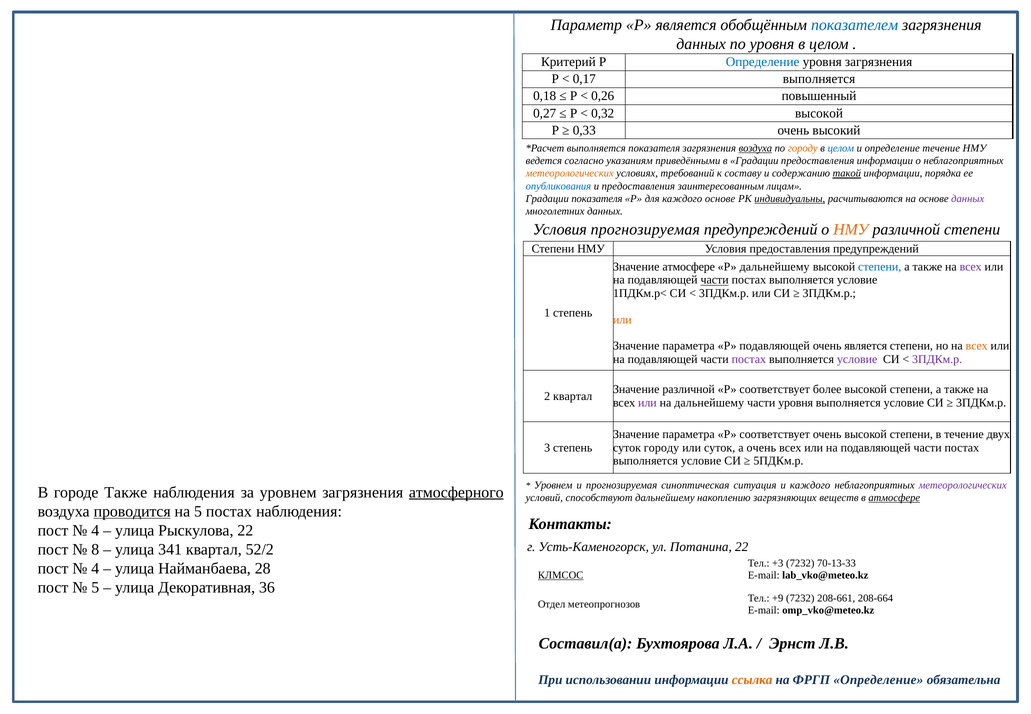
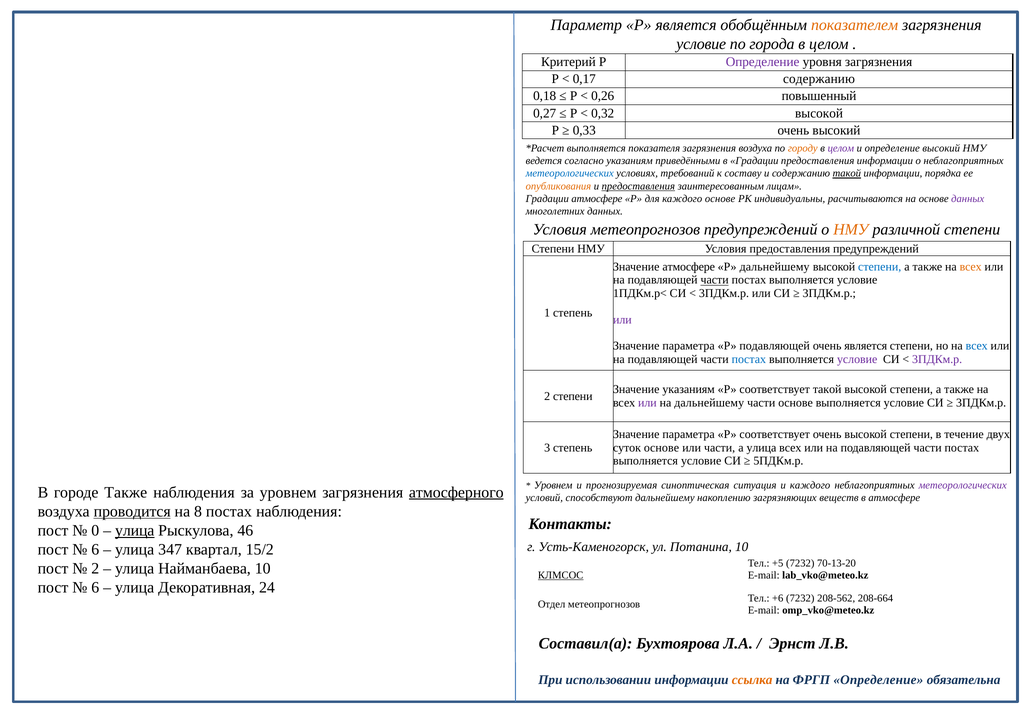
показателем colour: blue -> orange
данных at (701, 44): данных -> условие
по уровня: уровня -> города
Определение at (763, 62) colour: blue -> purple
0,17 выполняется: выполняется -> содержанию
воздуха at (755, 148) underline: present -> none
целом at (841, 148) colour: blue -> purple
определение течение: течение -> высокий
метеорологических at (570, 173) colour: orange -> blue
опубликования colour: blue -> orange
предоставления at (638, 186) underline: none -> present
Градации показателя: показателя -> атмосфере
индивидуальны underline: present -> none
Условия прогнозируемая: прогнозируемая -> метеопрогнозов
всех at (971, 267) colour: purple -> orange
или at (622, 320) colour: orange -> purple
всех at (977, 346) colour: orange -> blue
постах at (749, 359) colour: purple -> blue
Значение различной: различной -> указаниям
соответствует более: более -> такой
2 квартал: квартал -> степени
части уровня: уровня -> основе
суток городу: городу -> основе
или суток: суток -> части
а очень: очень -> улица
атмосфере at (894, 498) underline: present -> none
на 5: 5 -> 8
4 at (95, 530): 4 -> 0
улица at (135, 530) underline: none -> present
Рыскулова 22: 22 -> 46
Потанина 22: 22 -> 10
8 at (95, 549): 8 -> 6
341: 341 -> 347
52/2: 52/2 -> 15/2
+3: +3 -> +5
70-13-33: 70-13-33 -> 70-13-20
4 at (95, 568): 4 -> 2
Найманбаева 28: 28 -> 10
5 at (95, 587): 5 -> 6
36: 36 -> 24
+9: +9 -> +6
208-661: 208-661 -> 208-562
